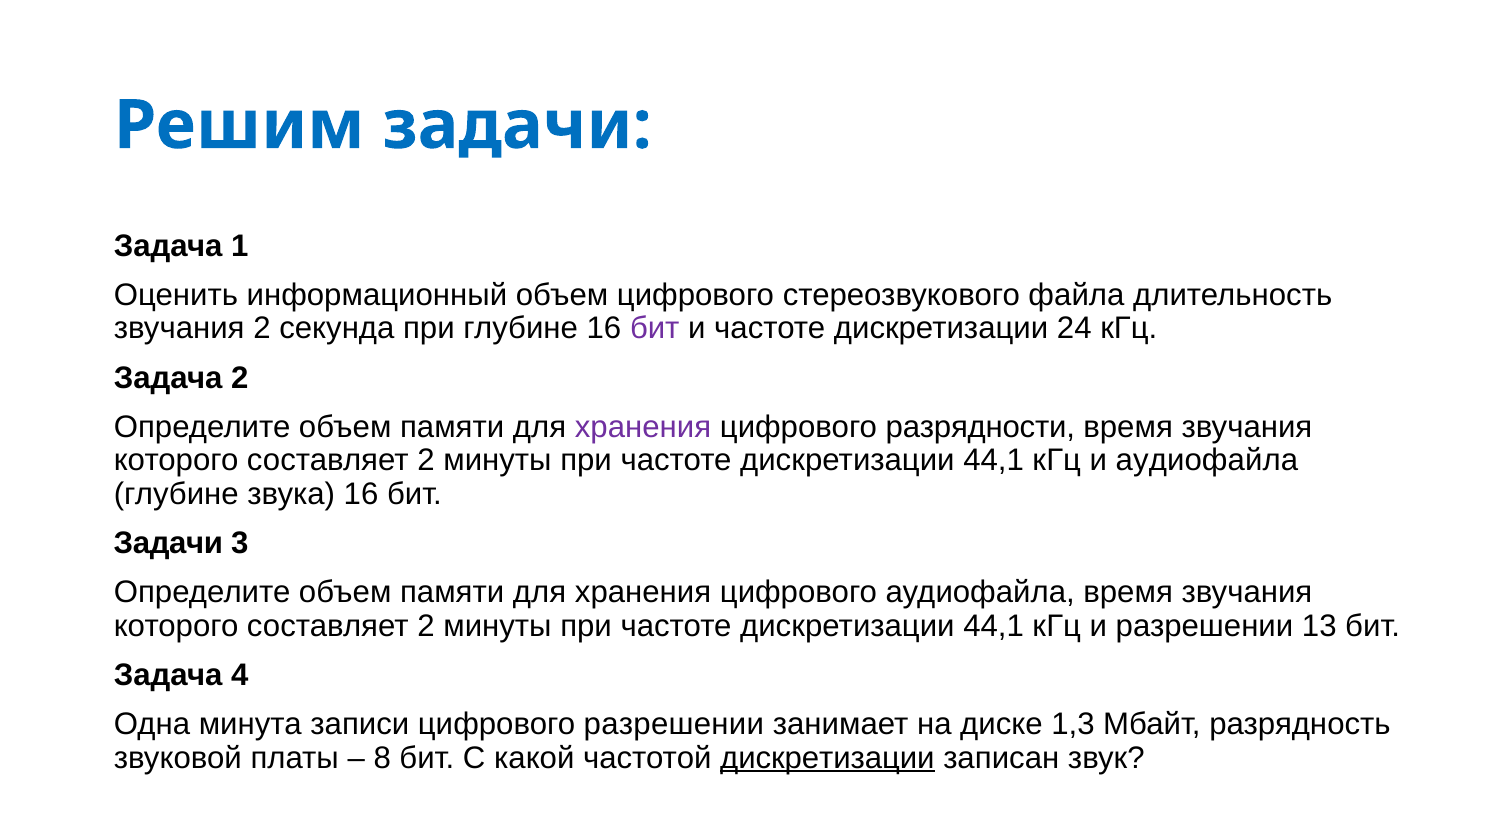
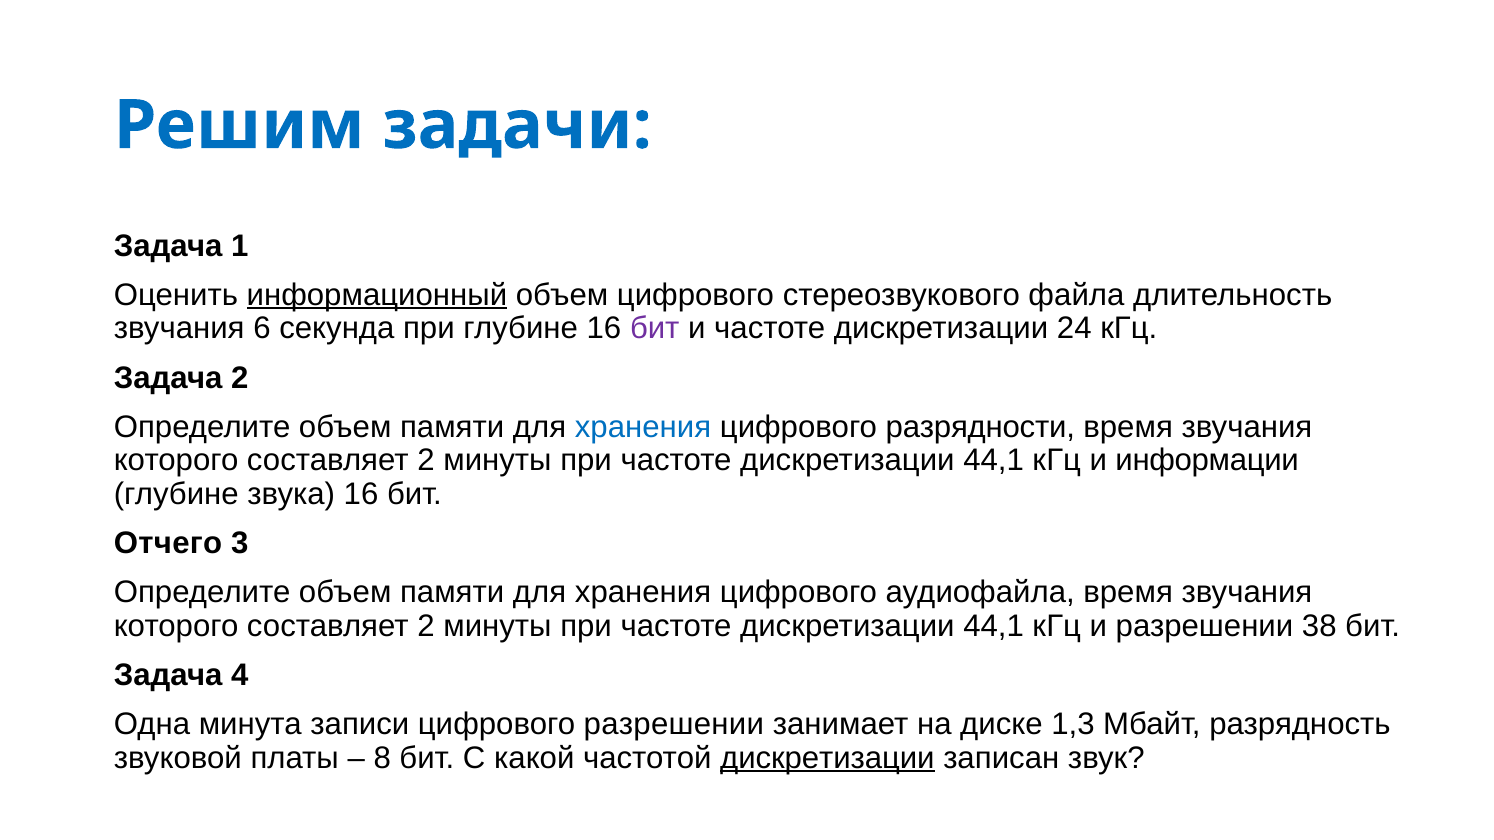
информационный underline: none -> present
звучания 2: 2 -> 6
хранения at (643, 427) colour: purple -> blue
и аудиофайла: аудиофайла -> информации
Задачи at (168, 544): Задачи -> Отчего
13: 13 -> 38
